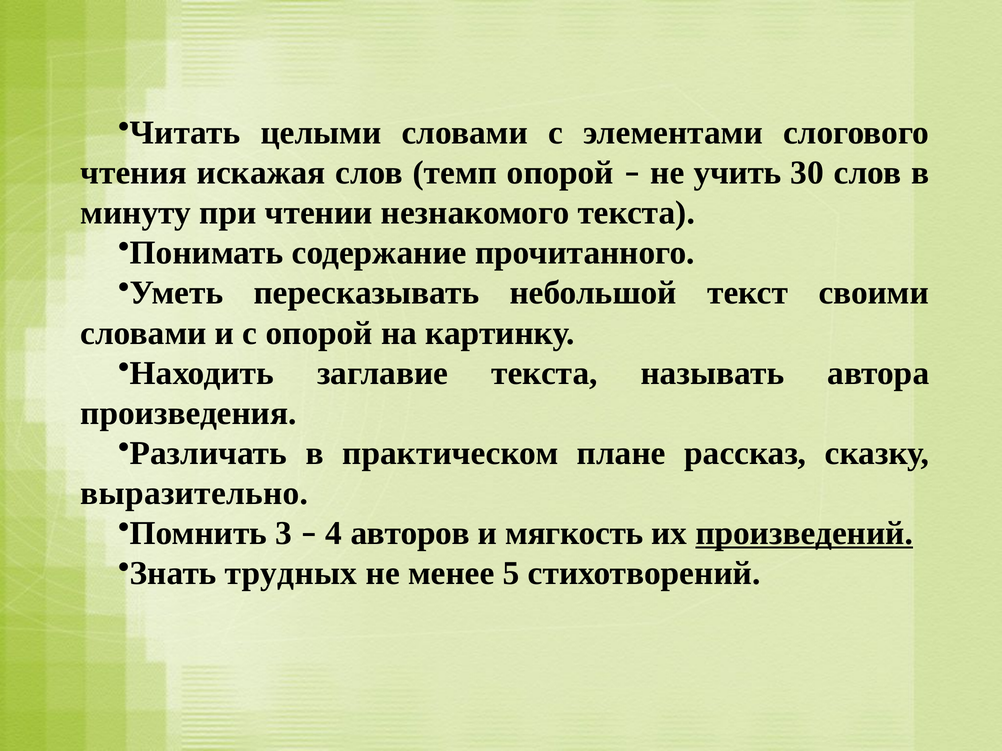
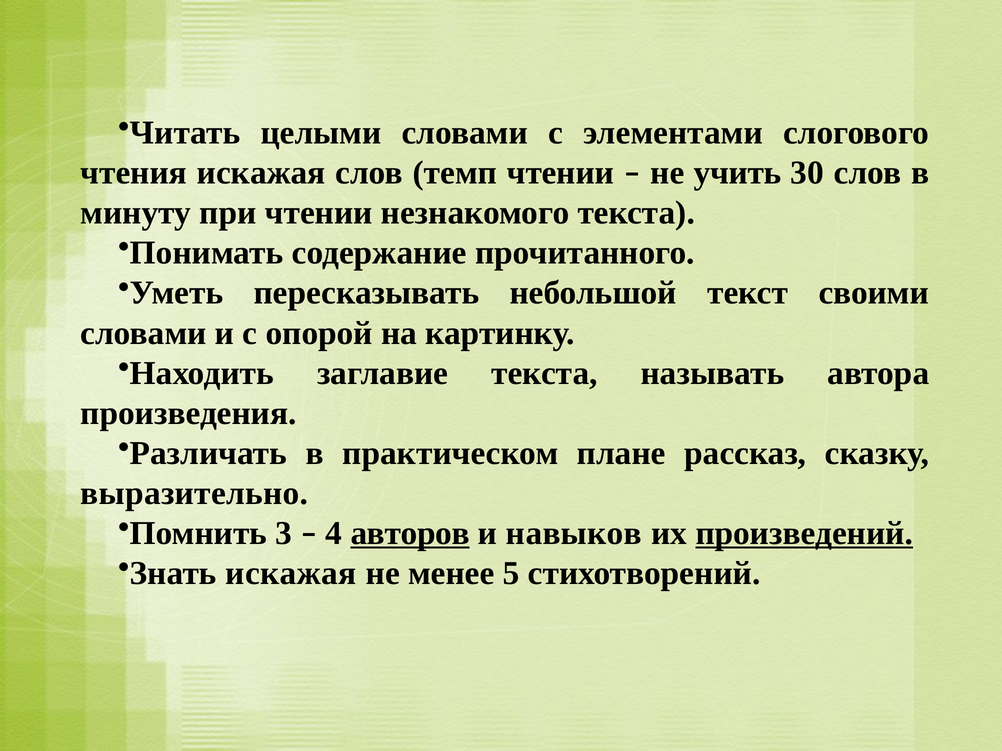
темп опорой: опорой -> чтении
авторов underline: none -> present
мягкость: мягкость -> навыков
Знать трудных: трудных -> искажая
